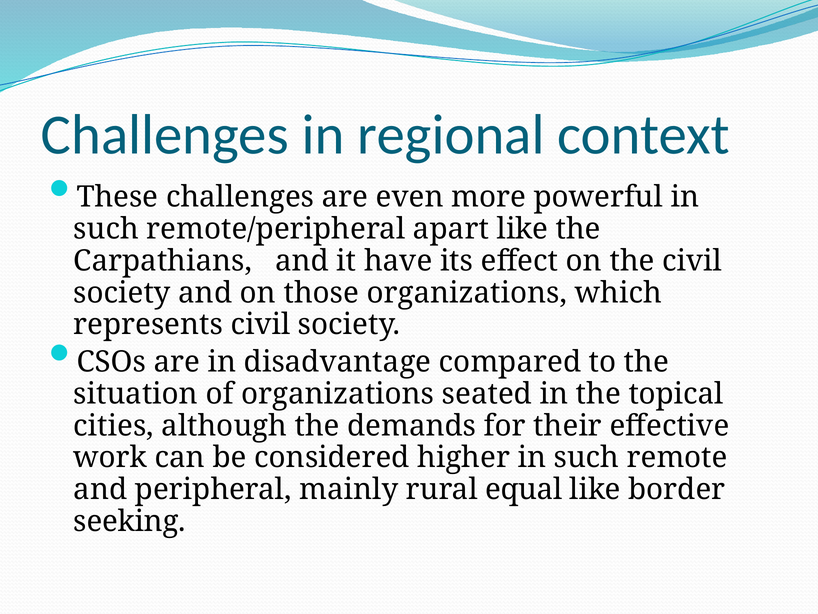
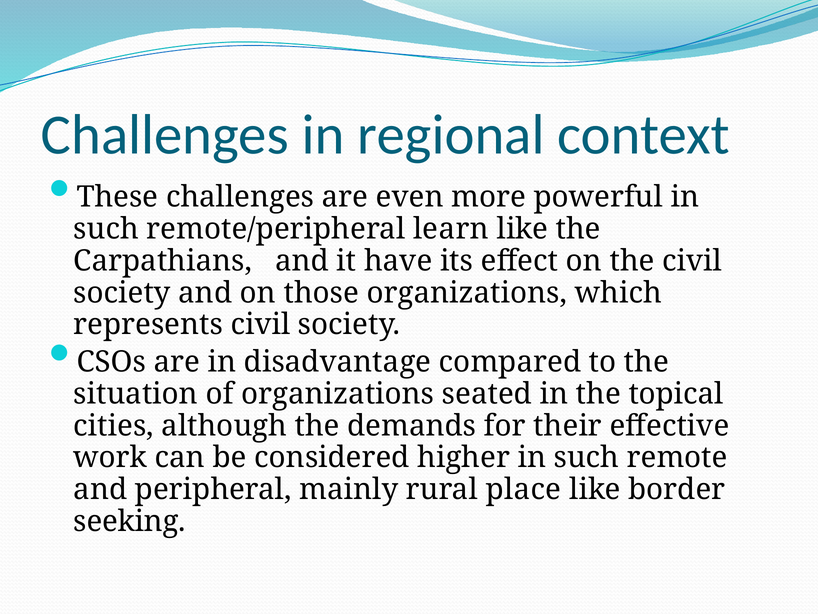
apart: apart -> learn
equal: equal -> place
